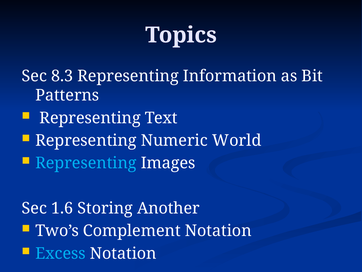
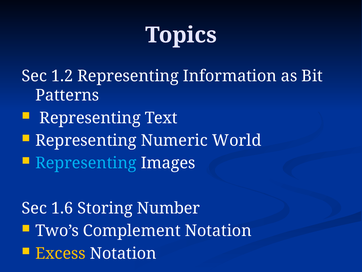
8.3: 8.3 -> 1.2
Another: Another -> Number
Excess colour: light blue -> yellow
